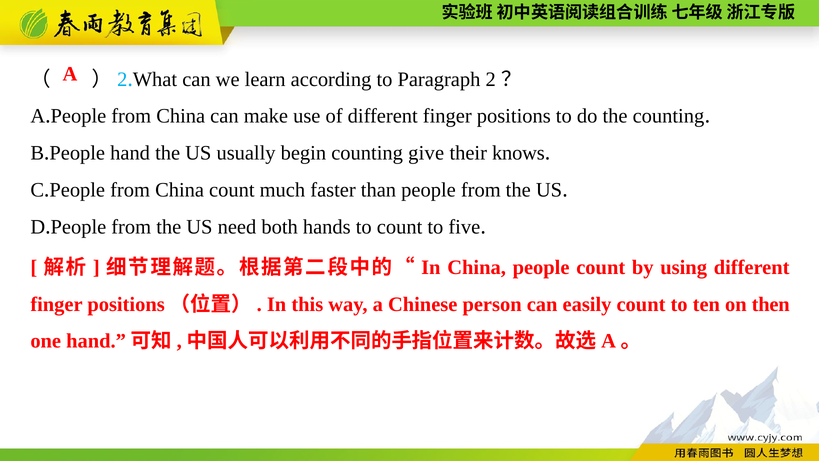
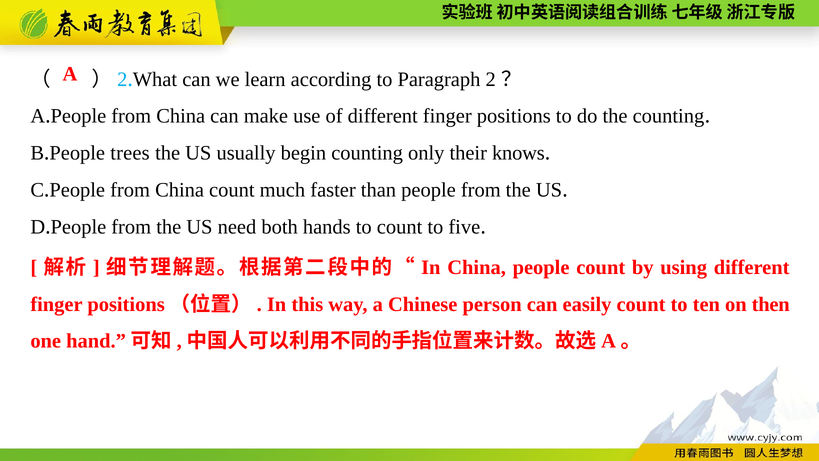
hand: hand -> trees
give: give -> only
